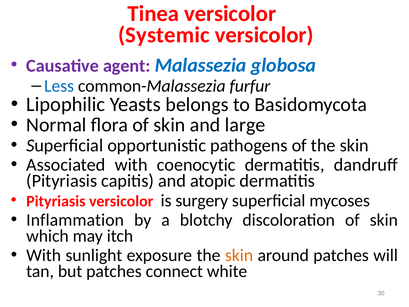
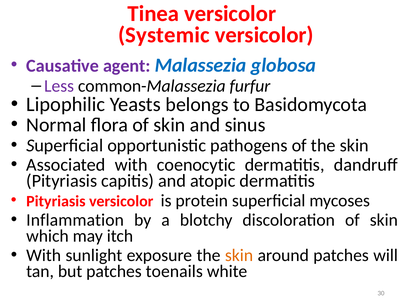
Less colour: blue -> purple
large: large -> sinus
surgery: surgery -> protein
connect: connect -> toenails
